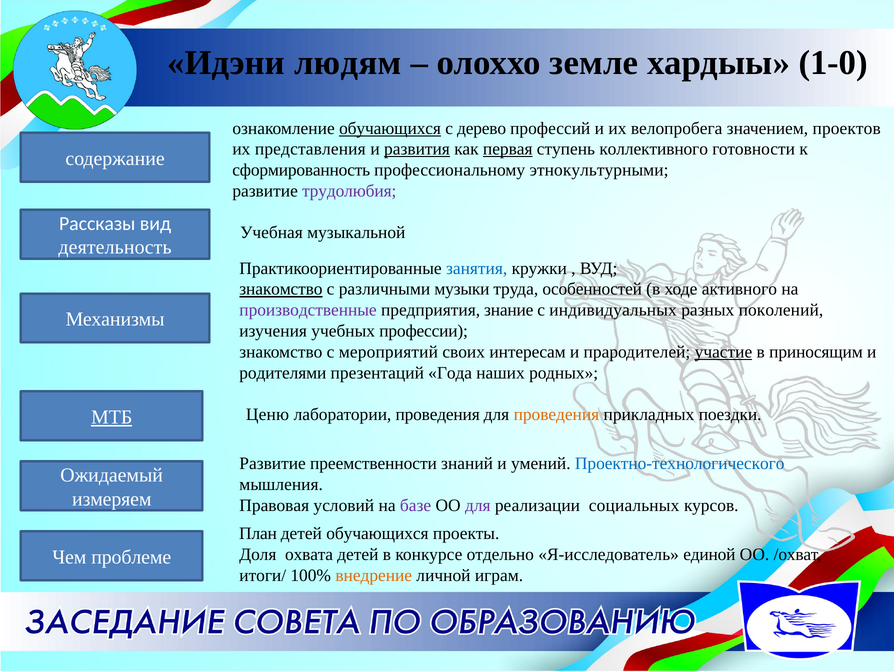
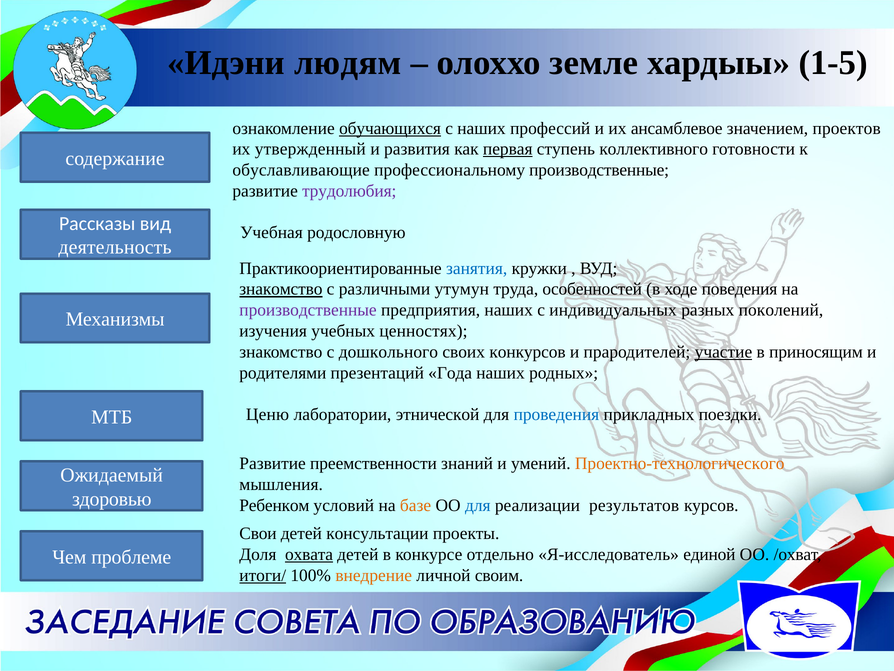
1-0: 1-0 -> 1-5
с дерево: дерево -> наших
велопробега: велопробега -> ансамблевое
представления: представления -> утвержденный
развития underline: present -> none
сформированность: сформированность -> обуславливающие
профессиональному этнокультурными: этнокультурными -> производственные
музыкальной: музыкальной -> родословную
музыки: музыки -> утумун
активного: активного -> поведения
предприятия знание: знание -> наших
профессии: профессии -> ценностях
мероприятий: мероприятий -> дошкольного
интересам: интересам -> конкурсов
лаборатории проведения: проведения -> этнической
проведения at (556, 414) colour: orange -> blue
МТБ underline: present -> none
Проектно-технологического colour: blue -> orange
измеряем: измеряем -> здоровью
Правовая: Правовая -> Ребенком
базе colour: purple -> orange
для at (478, 505) colour: purple -> blue
социальных: социальных -> результатов
План: План -> Свои
детей обучающихся: обучающихся -> консультации
охвата underline: none -> present
итоги/ underline: none -> present
играм: играм -> своим
